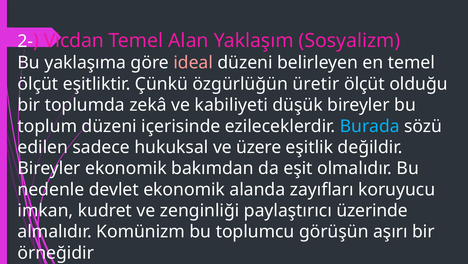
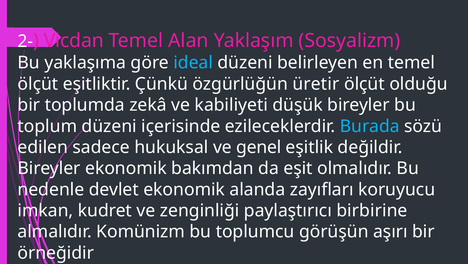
ideal colour: pink -> light blue
üzere: üzere -> genel
üzerinde: üzerinde -> birbirine
